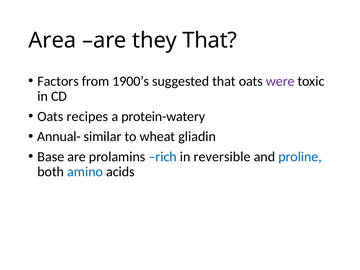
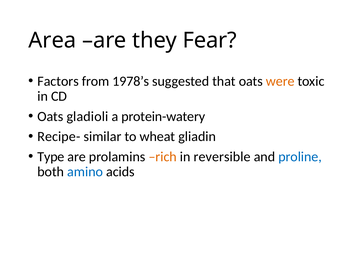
they That: That -> Fear
1900’s: 1900’s -> 1978’s
were colour: purple -> orange
recipes: recipes -> gladioli
Annual-: Annual- -> Recipe-
Base: Base -> Type
rich colour: blue -> orange
